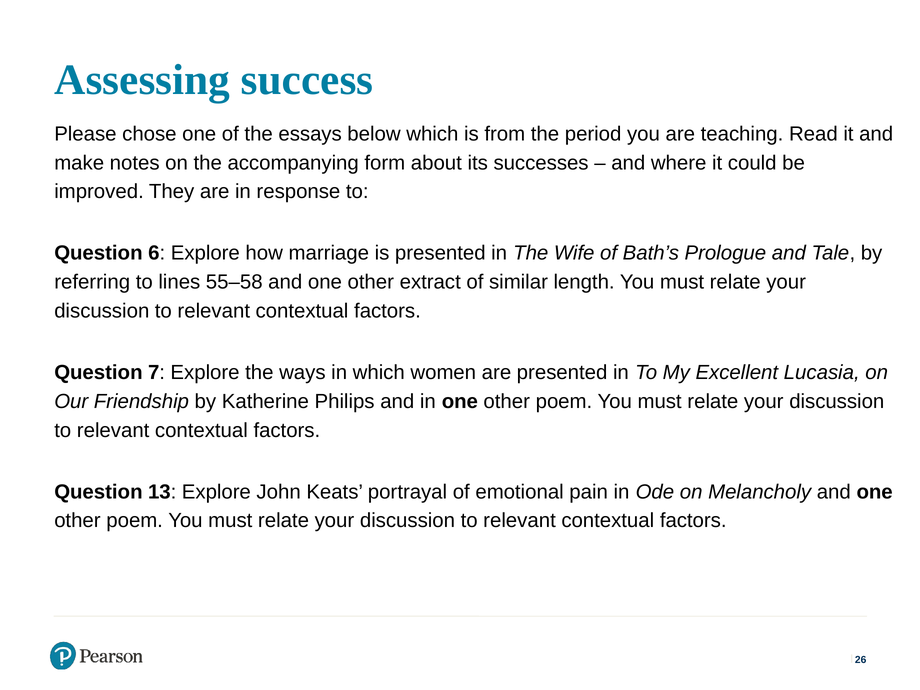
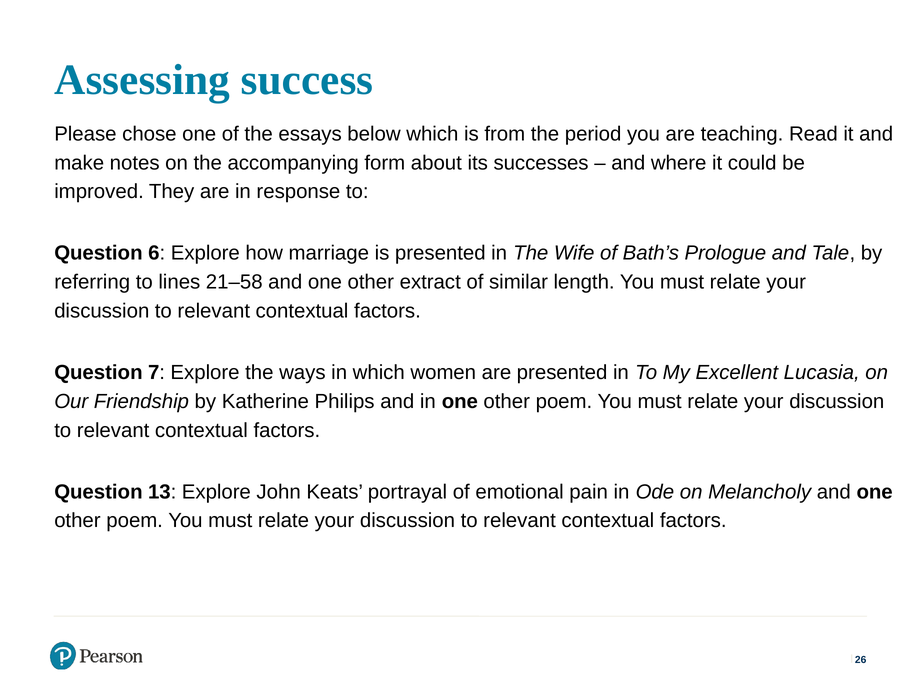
55–58: 55–58 -> 21–58
